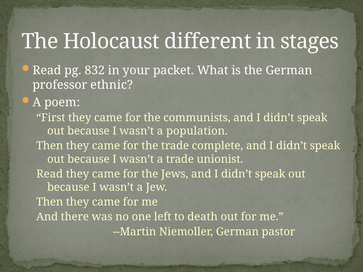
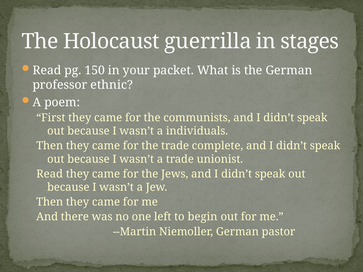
different: different -> guerrilla
832: 832 -> 150
population: population -> individuals
death: death -> begin
